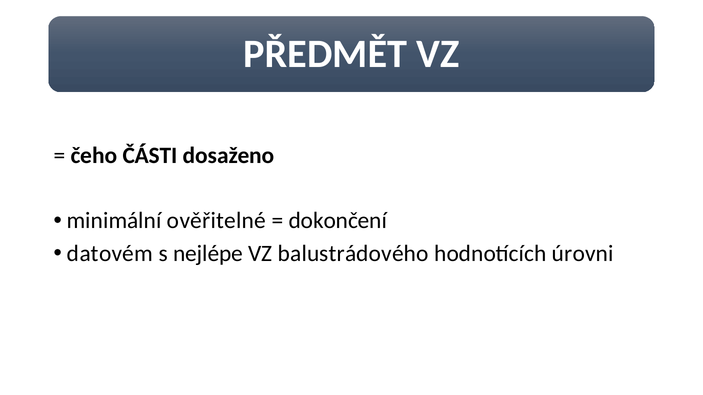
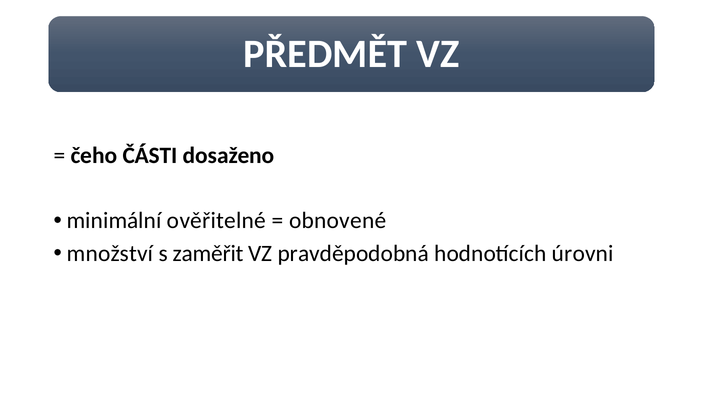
dokončení: dokončení -> obnovené
datovém: datovém -> množství
nejlépe: nejlépe -> zaměřit
balustrádového: balustrádového -> pravděpodobná
